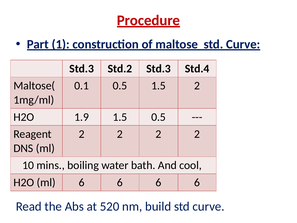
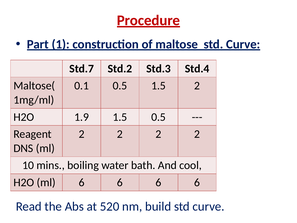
Std.3 at (82, 69): Std.3 -> Std.7
